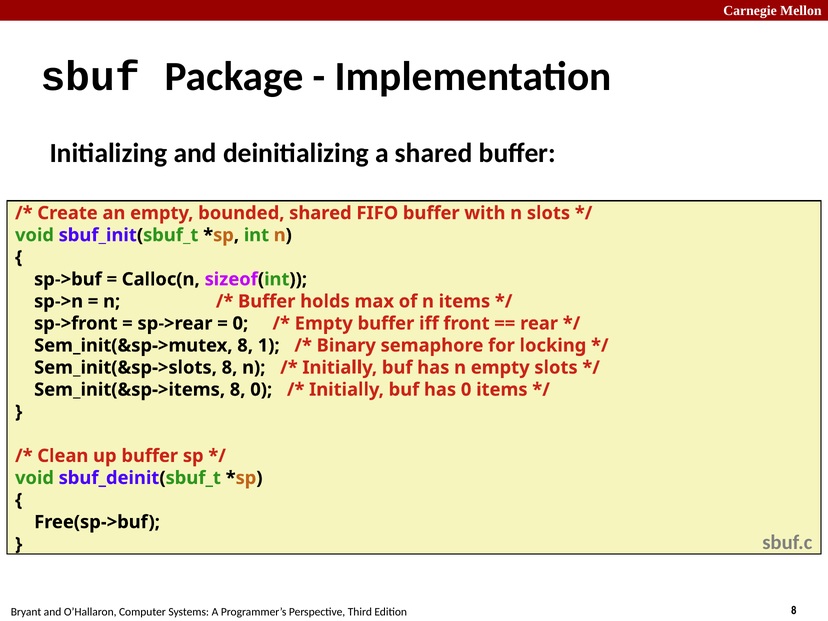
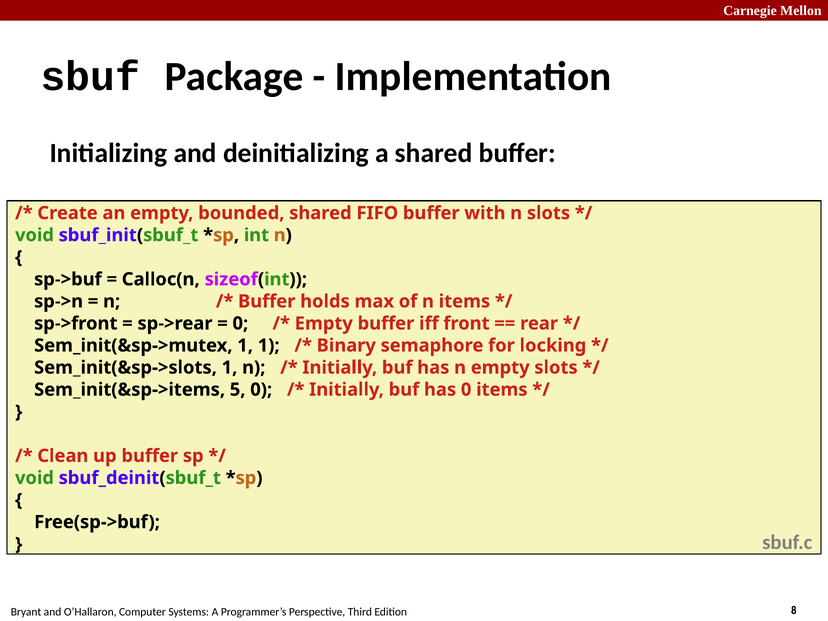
Sem_init(&sp->mutex 8: 8 -> 1
Sem_init(&sp->slots 8: 8 -> 1
Sem_init(&sp->items 8: 8 -> 5
